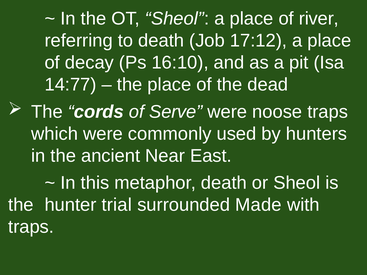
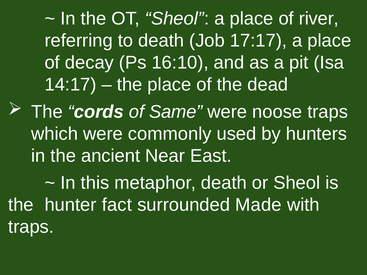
17:12: 17:12 -> 17:17
14:77: 14:77 -> 14:17
Serve: Serve -> Same
trial: trial -> fact
